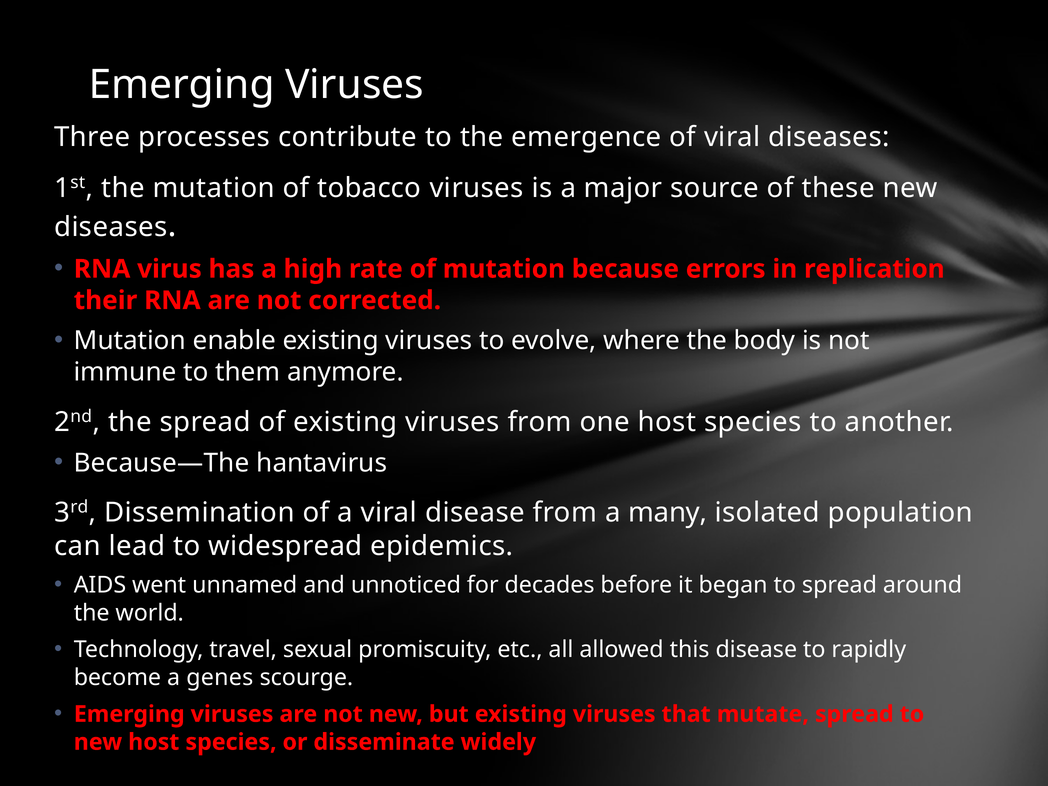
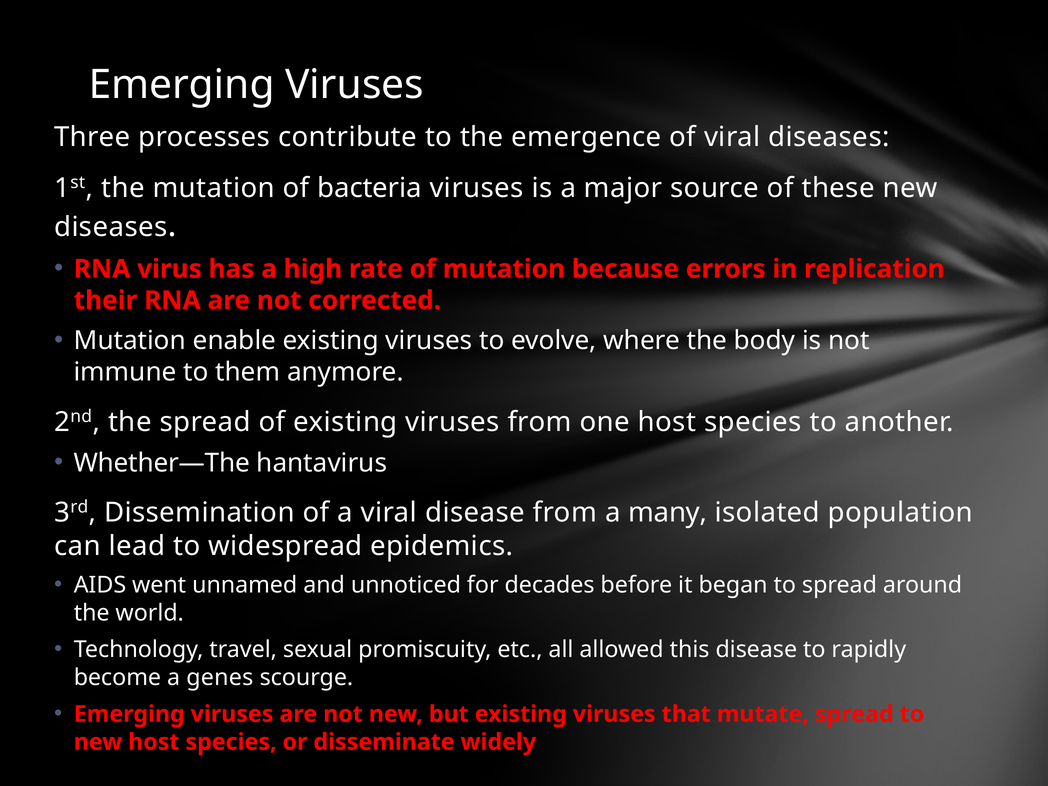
tobacco: tobacco -> bacteria
Because—The: Because—The -> Whether—The
